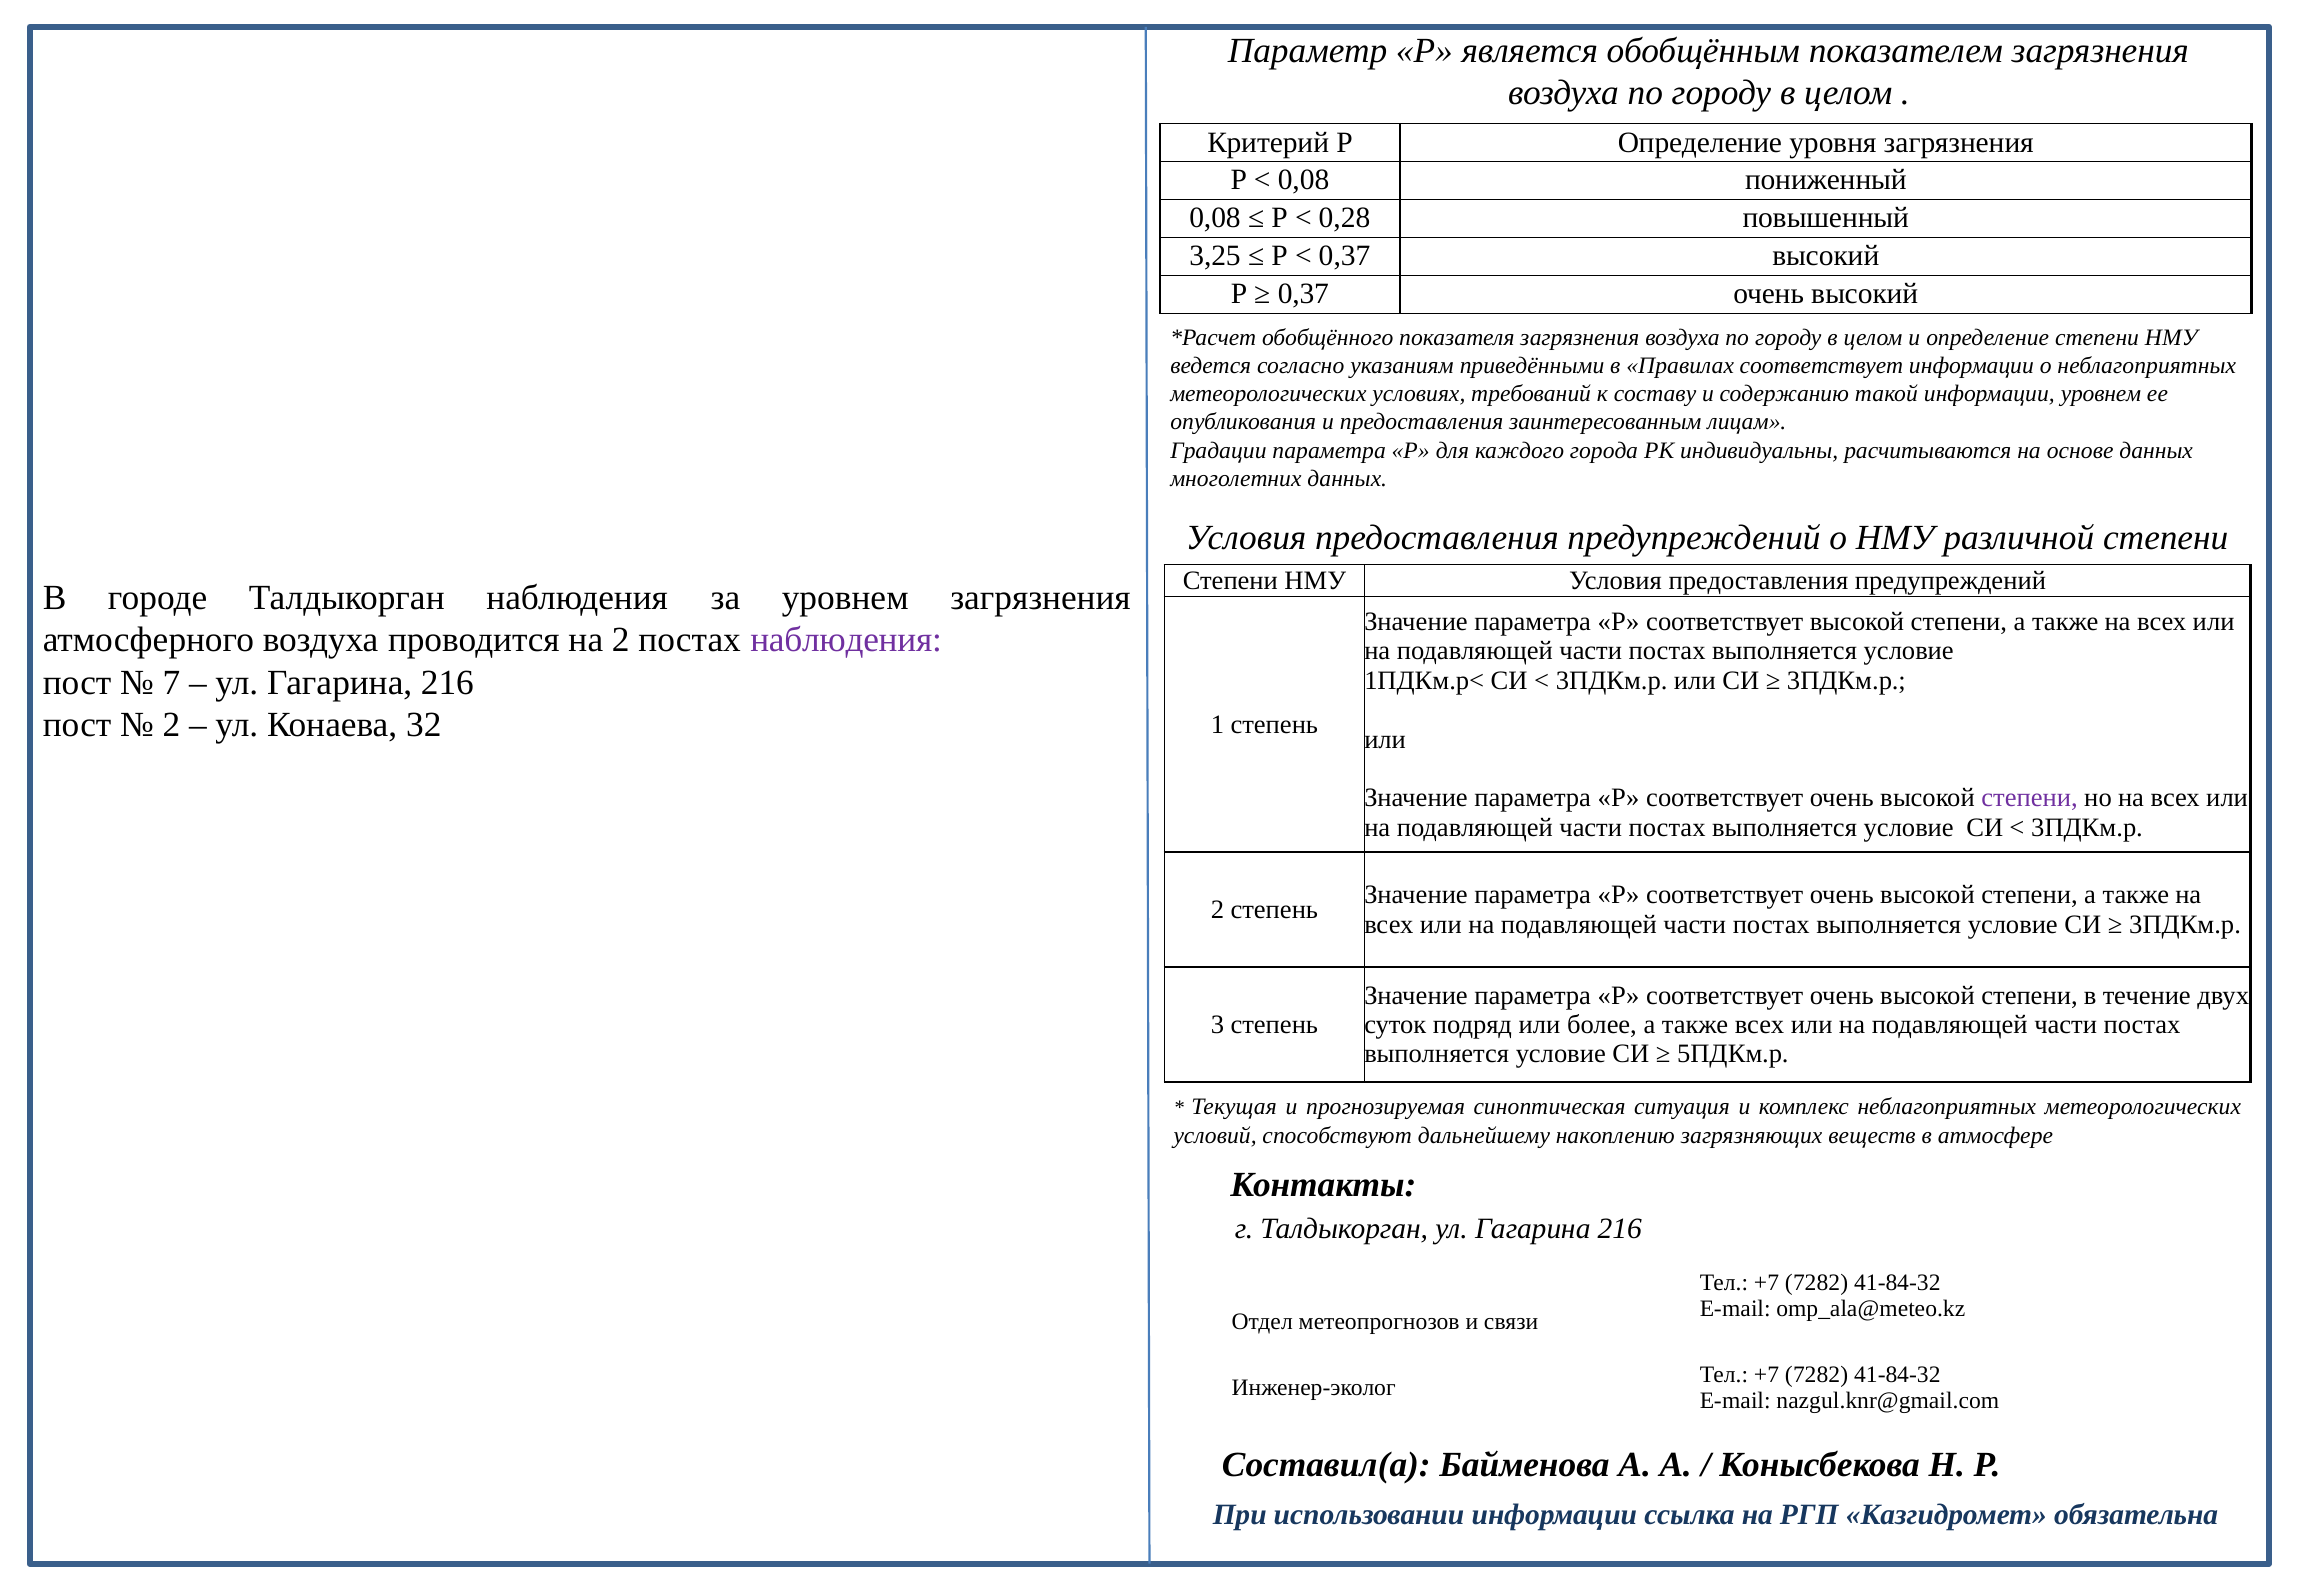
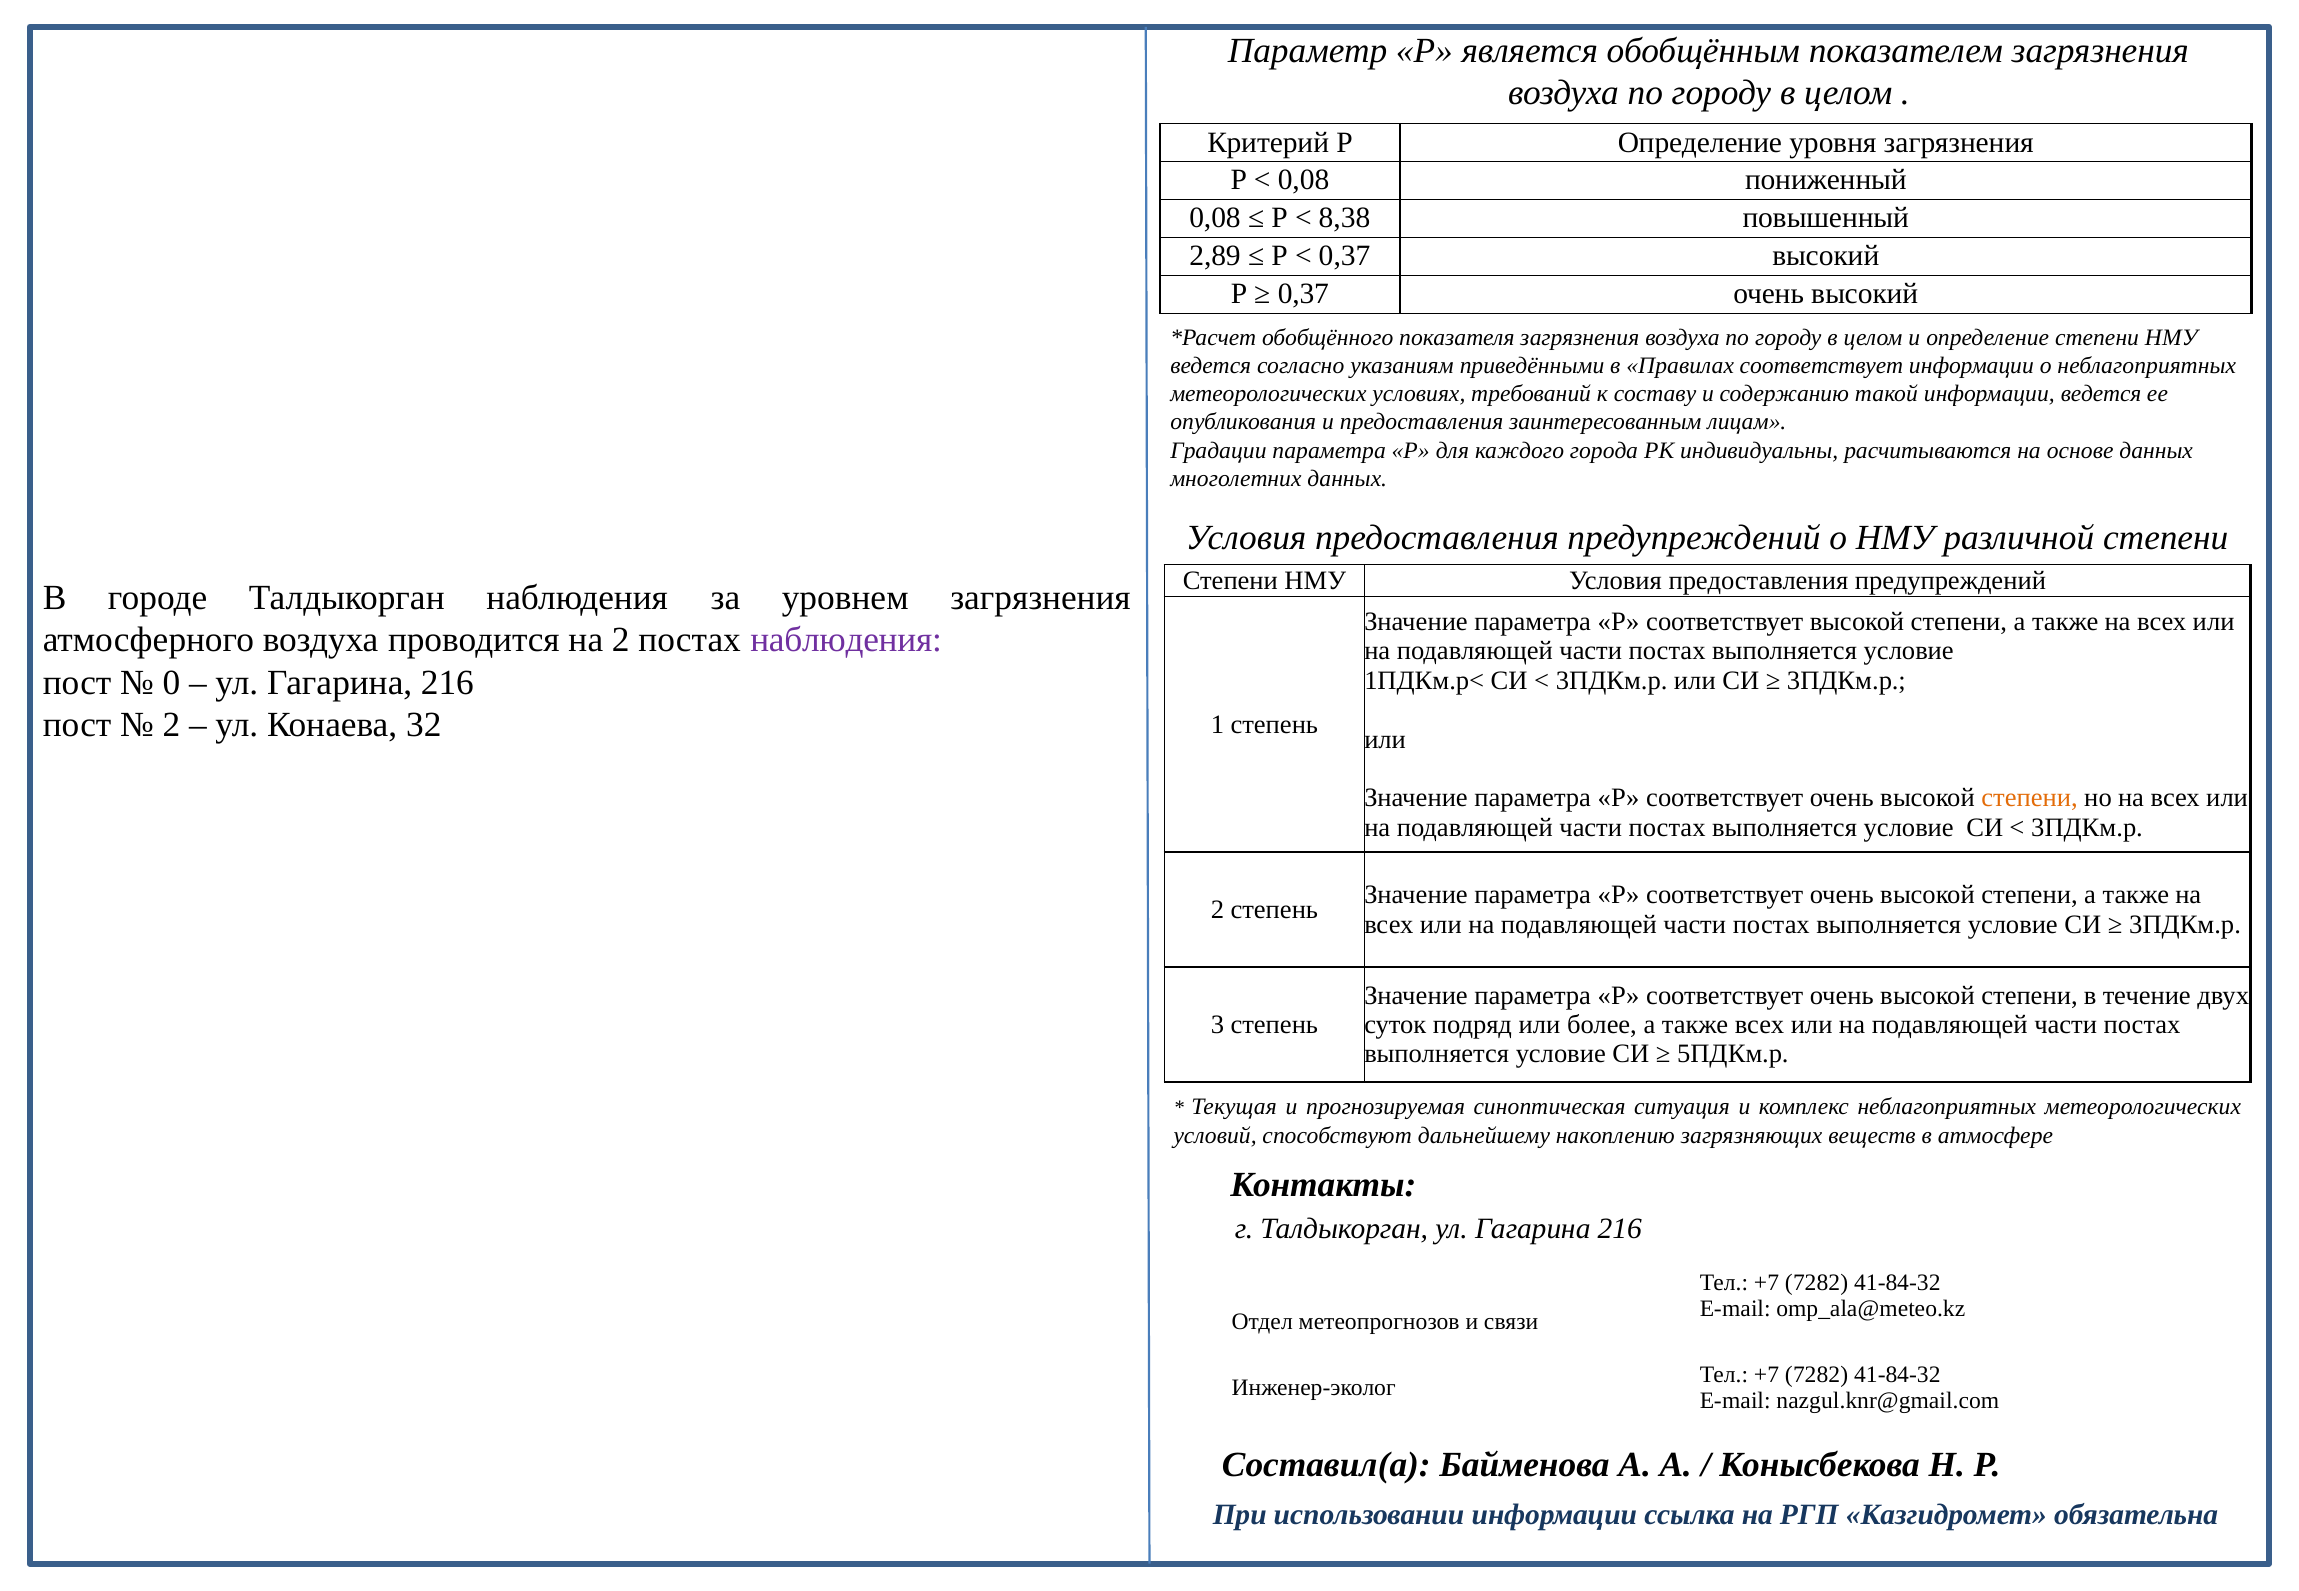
0,28: 0,28 -> 8,38
3,25: 3,25 -> 2,89
информации уровнем: уровнем -> ведется
7: 7 -> 0
степени at (2030, 798) colour: purple -> orange
